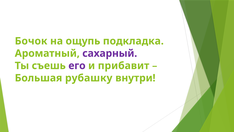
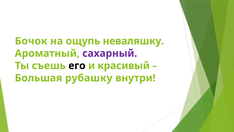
подкладка: подкладка -> неваляшку
его colour: purple -> black
прибавит: прибавит -> красивый
